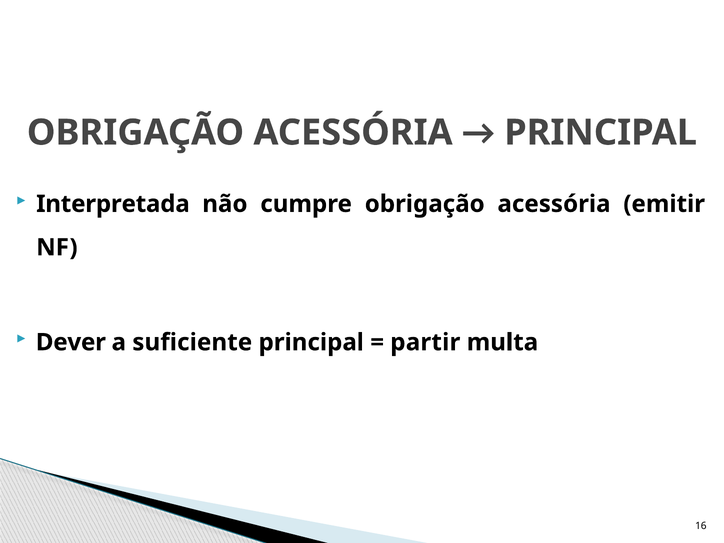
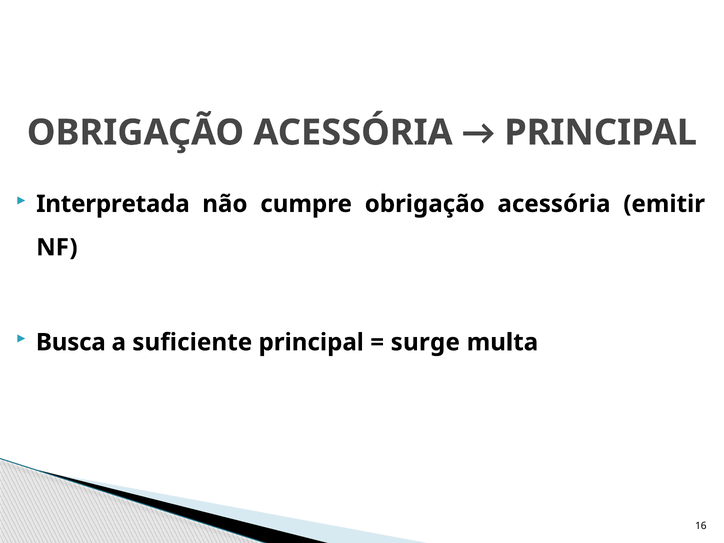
Dever: Dever -> Busca
partir: partir -> surge
